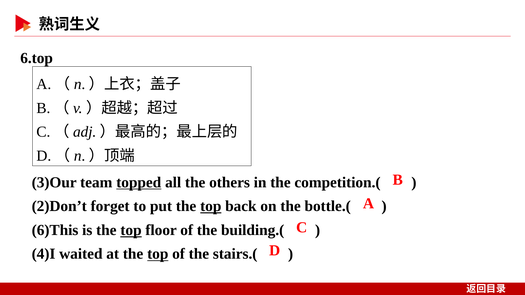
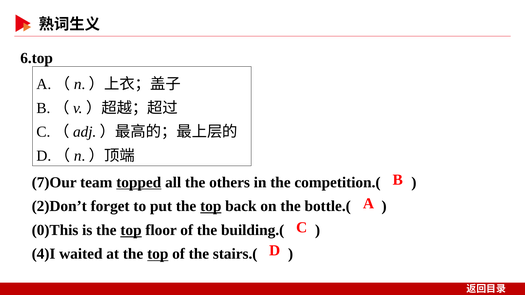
3)Our: 3)Our -> 7)Our
6)This: 6)This -> 0)This
